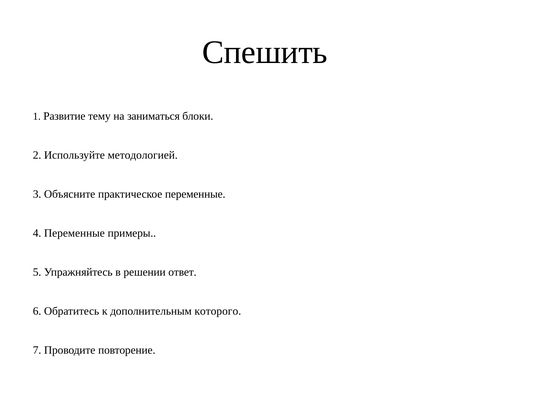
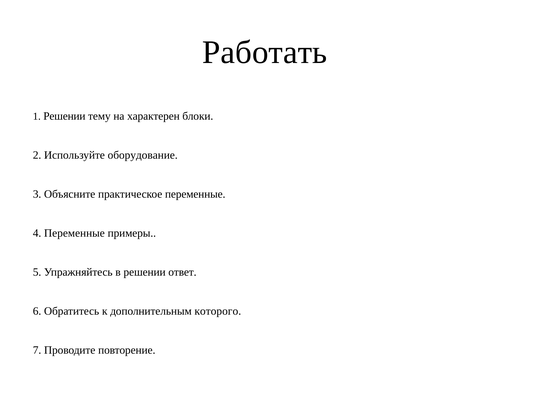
Спешить: Спешить -> Работать
1 Развитие: Развитие -> Решении
заниматься: заниматься -> характерен
методологией: методологией -> оборудование
